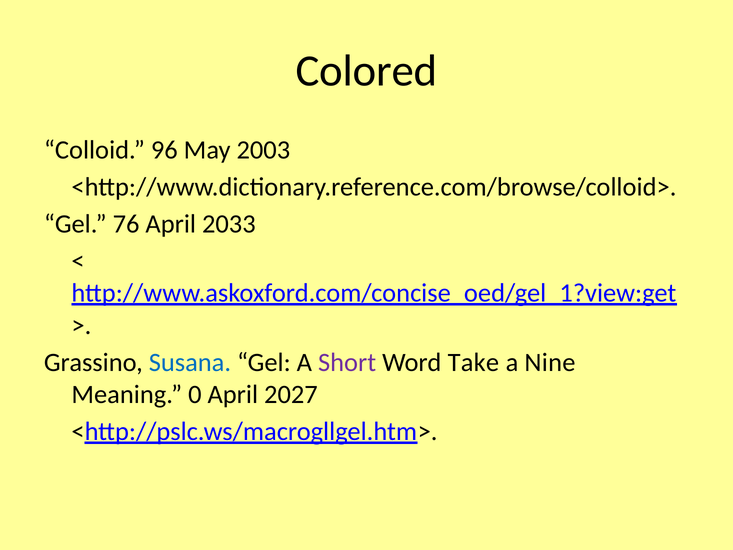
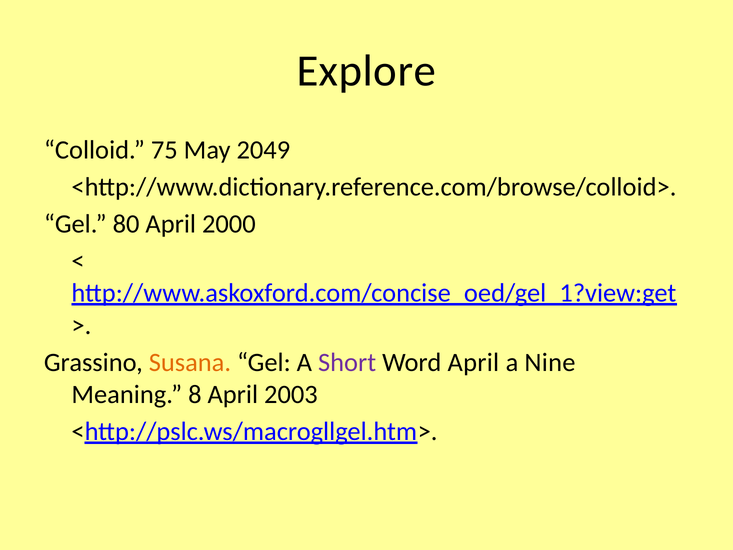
Colored: Colored -> Explore
96: 96 -> 75
2003: 2003 -> 2049
76: 76 -> 80
2033: 2033 -> 2000
Susana colour: blue -> orange
Word Take: Take -> April
0: 0 -> 8
2027: 2027 -> 2003
